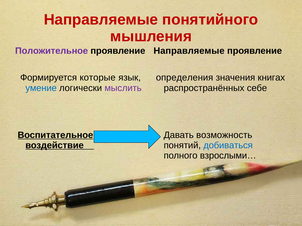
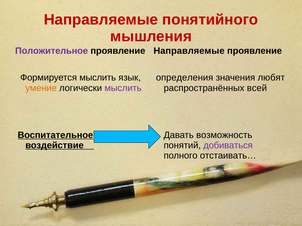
Формируется которые: которые -> мыслить
книгах: книгах -> любят
умение colour: blue -> orange
себе: себе -> всей
добиваться colour: blue -> purple
взрослыми…: взрослыми… -> отстаивать…
